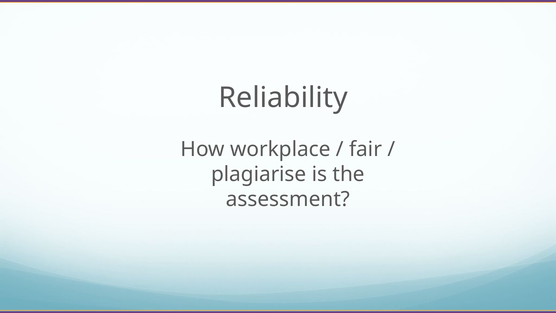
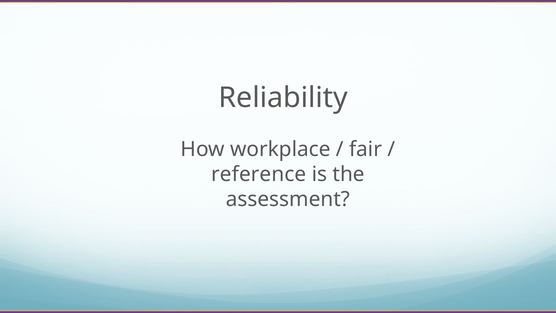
plagiarise: plagiarise -> reference
